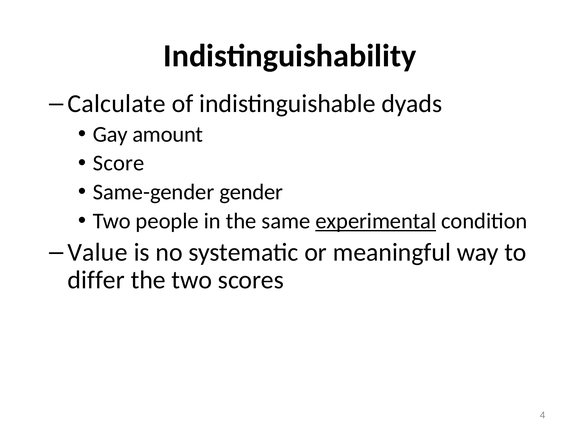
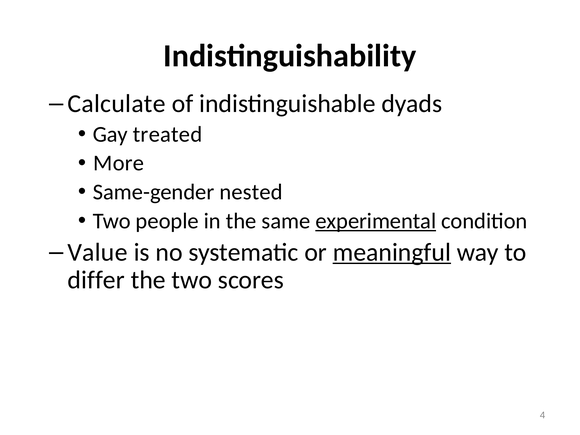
amount: amount -> treated
Score: Score -> More
gender: gender -> nested
meaningful underline: none -> present
